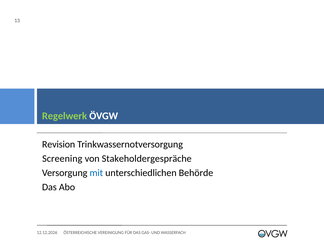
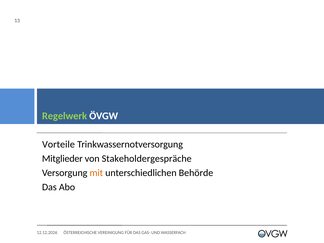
Revision: Revision -> Vorteile
Screening: Screening -> Mitglieder
mit colour: blue -> orange
